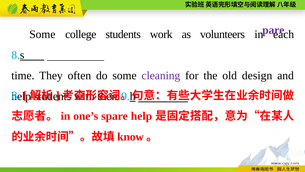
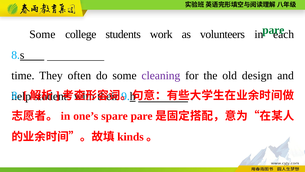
pare at (273, 30) colour: purple -> green
spare help: help -> pare
know: know -> kinds
